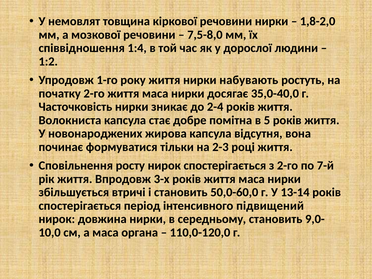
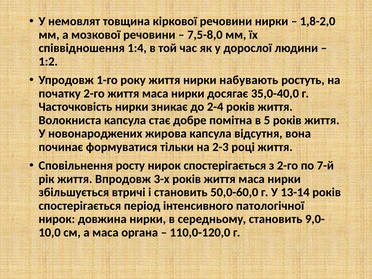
підвищений: підвищений -> патологічної
